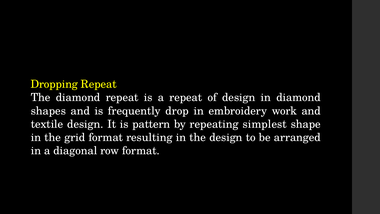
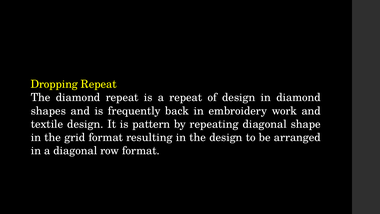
drop: drop -> back
repeating simplest: simplest -> diagonal
